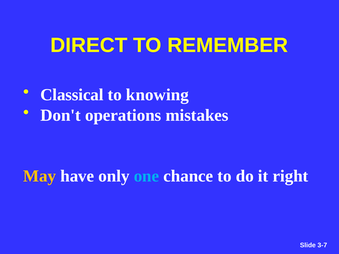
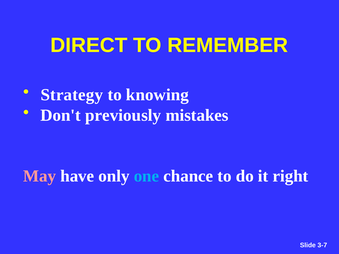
Classical: Classical -> Strategy
operations: operations -> previously
May colour: yellow -> pink
